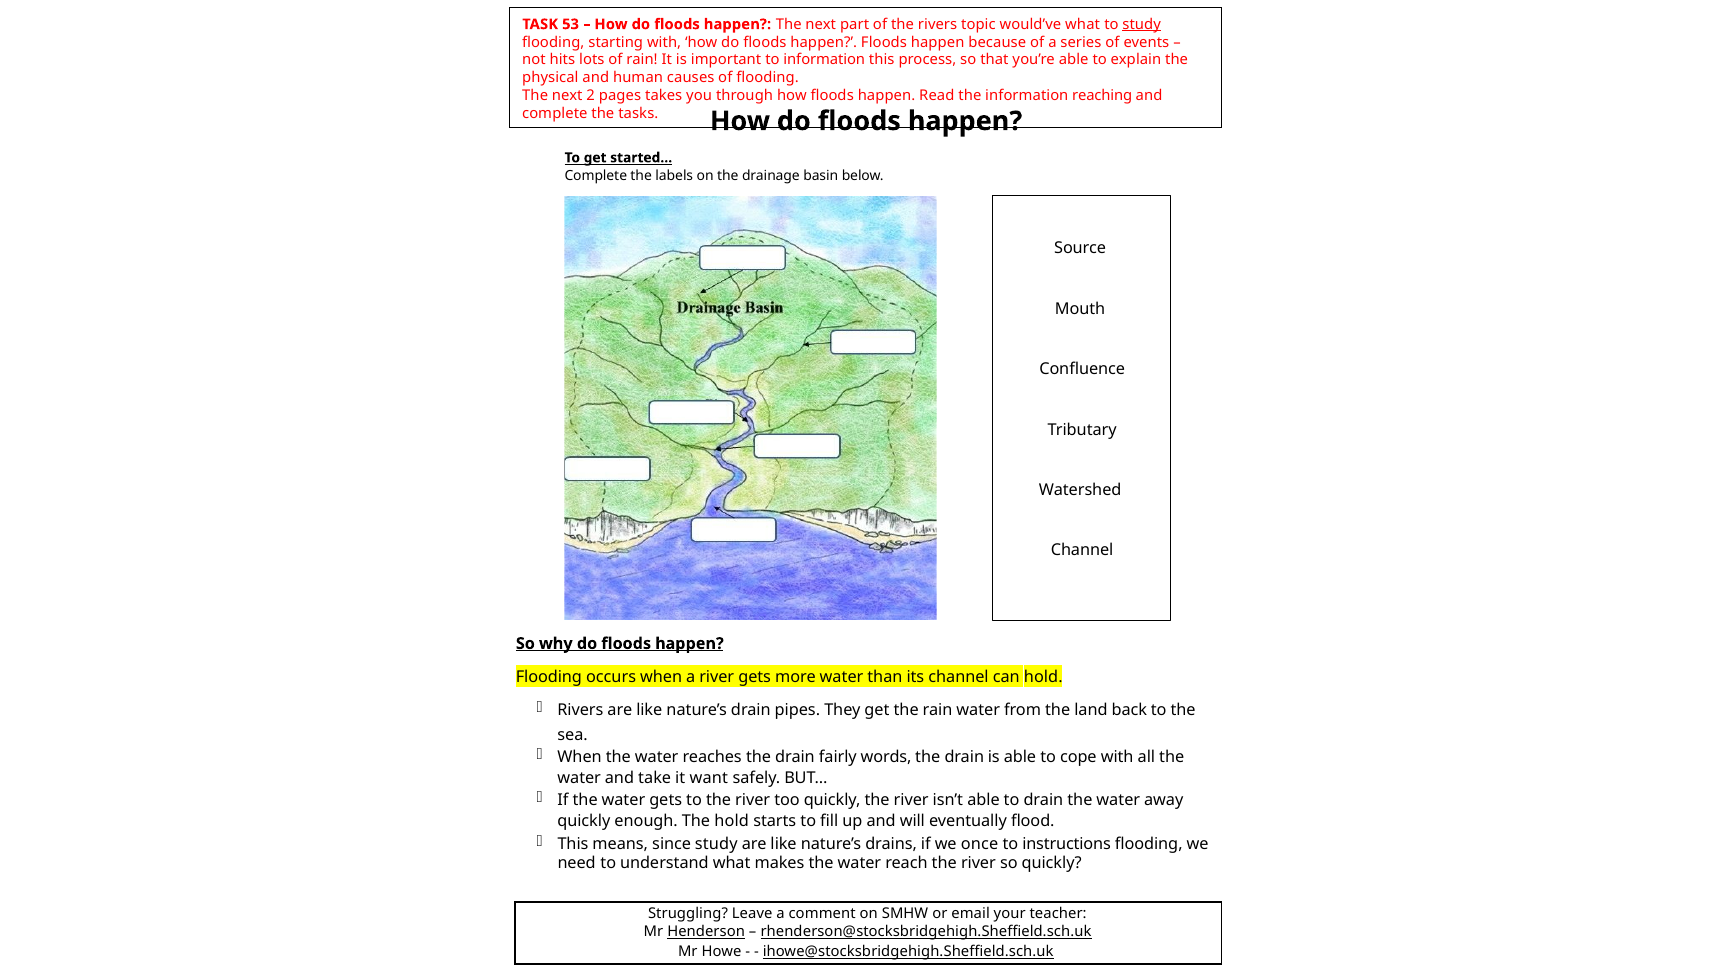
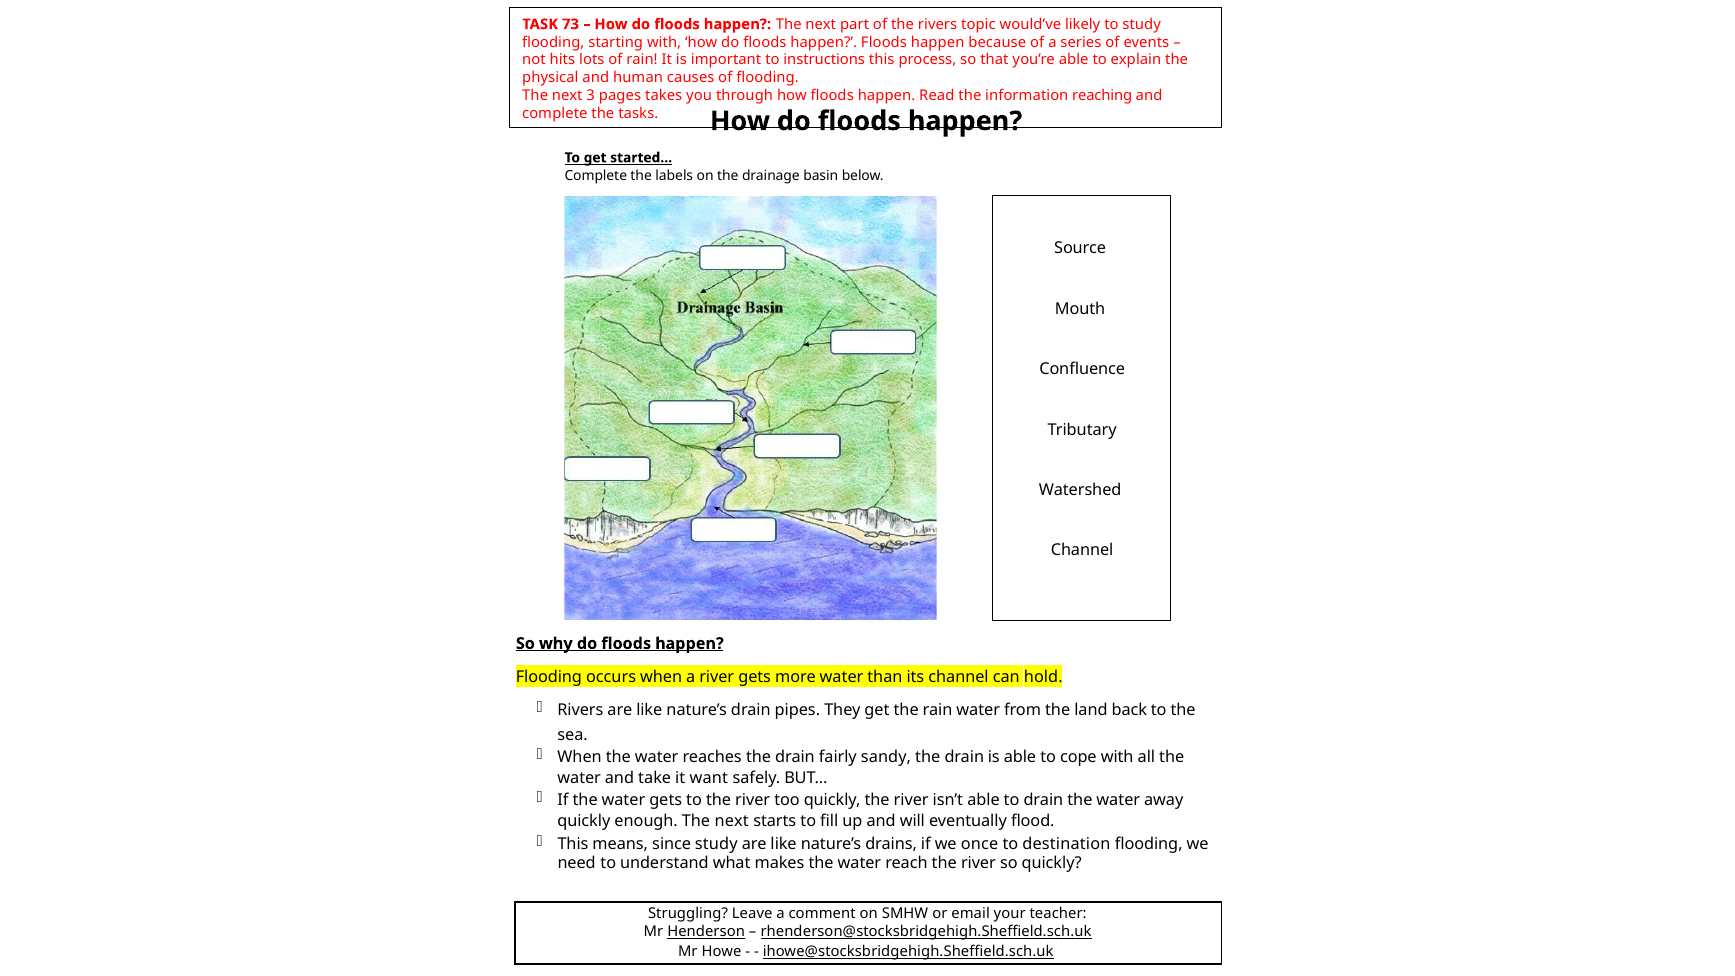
53: 53 -> 73
would’ve what: what -> likely
study at (1142, 24) underline: present -> none
to information: information -> instructions
2: 2 -> 3
words: words -> sandy
enough The hold: hold -> next
instructions: instructions -> destination
